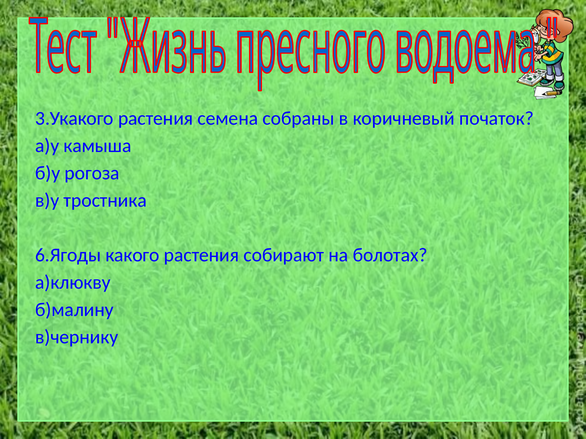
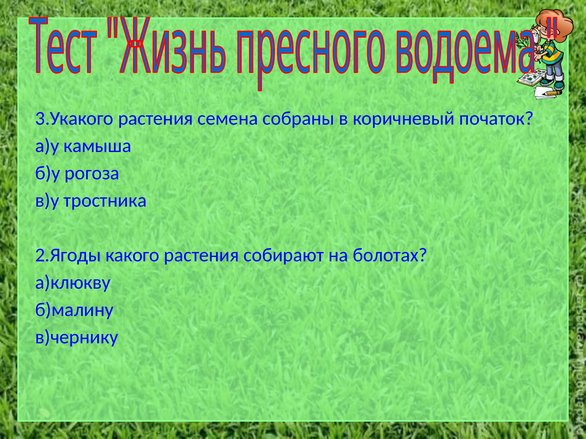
6.Ягоды: 6.Ягоды -> 2.Ягоды
